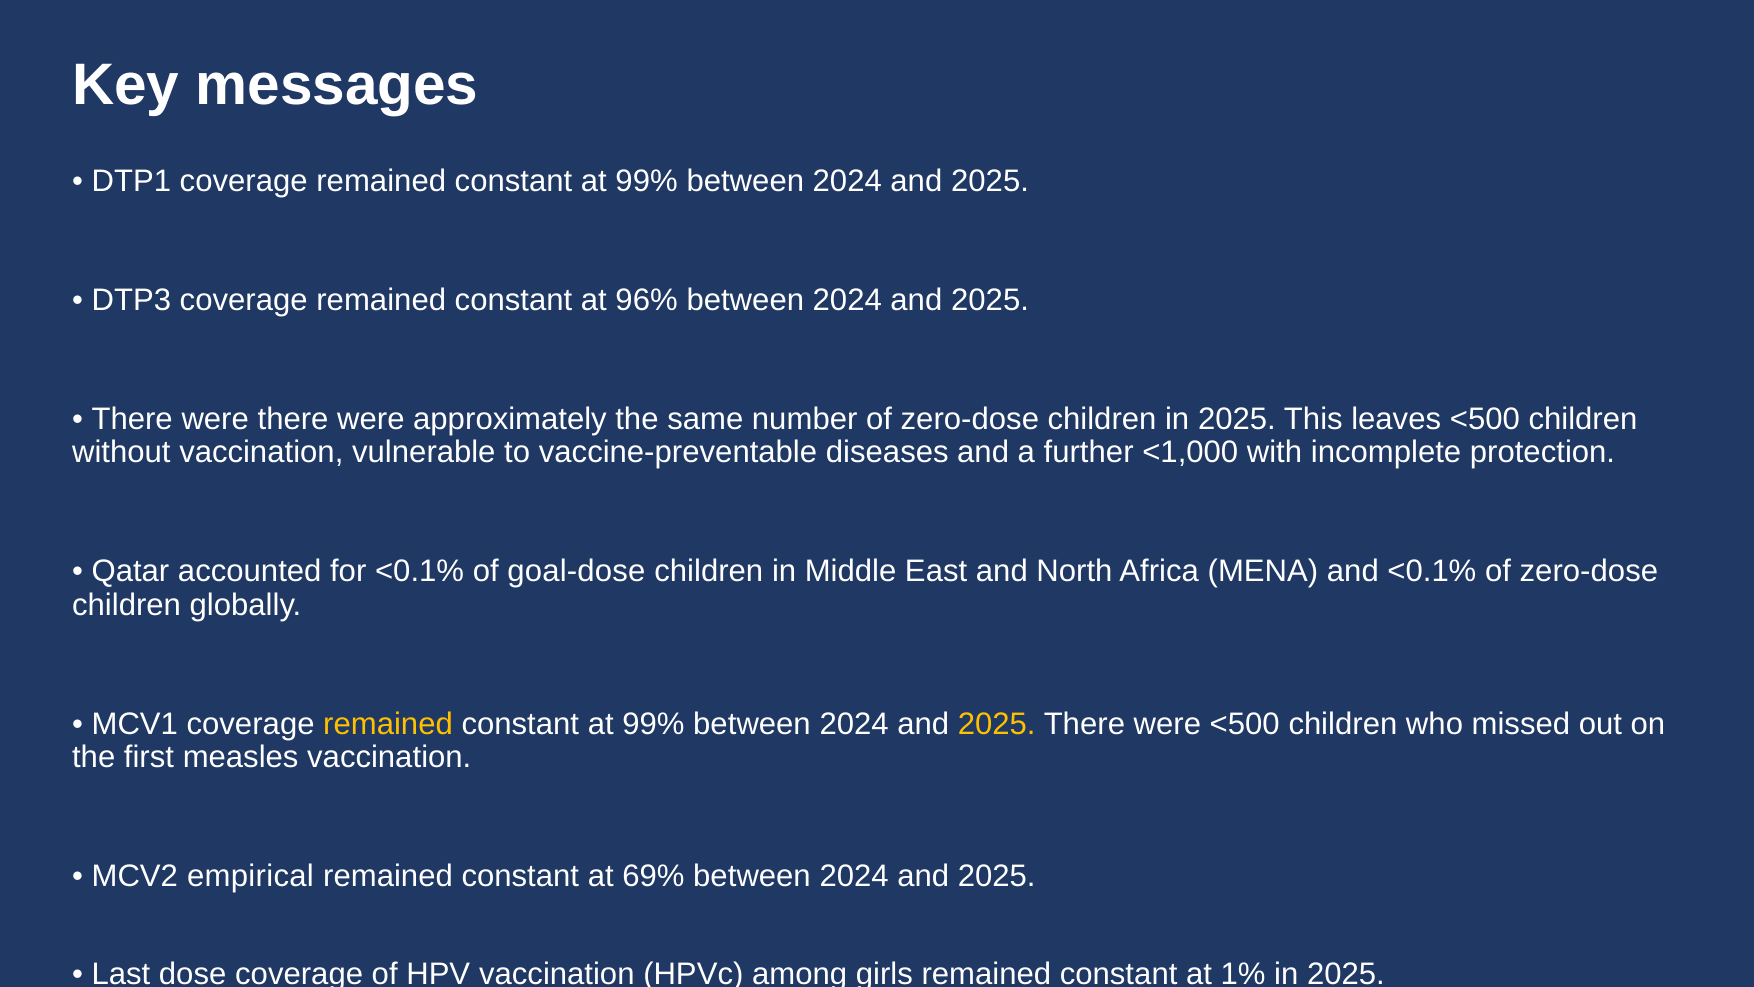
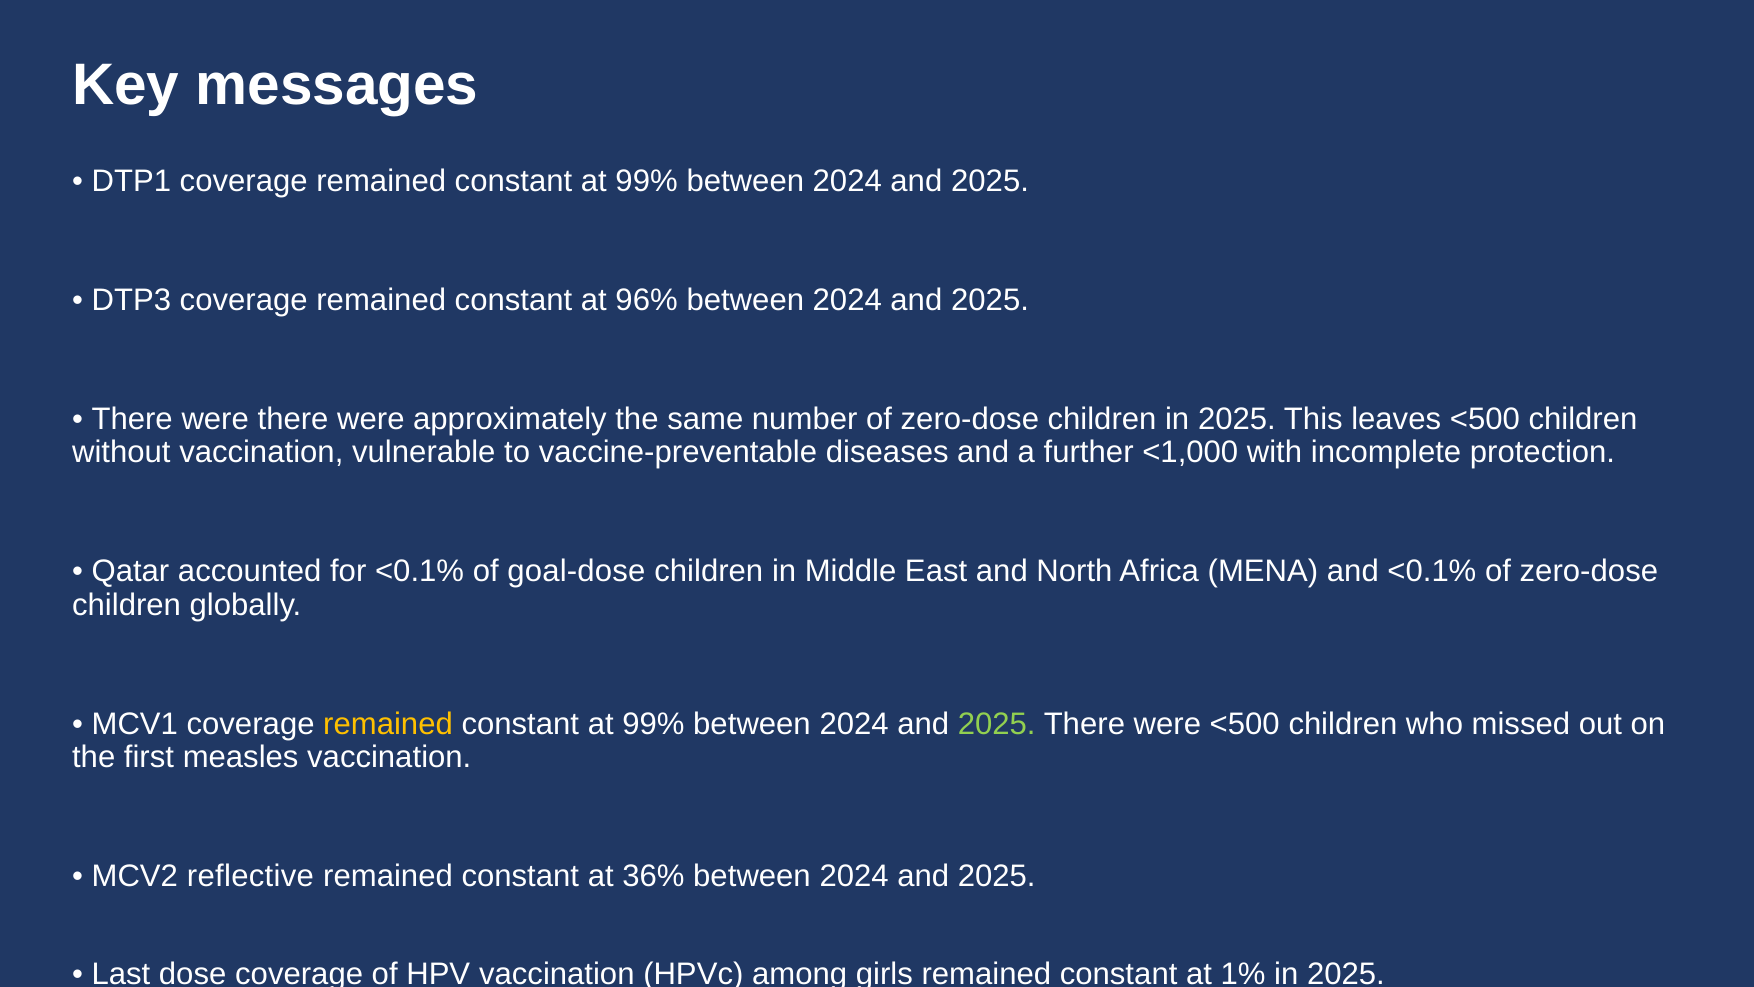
2025 at (997, 724) colour: yellow -> light green
empirical: empirical -> reflective
69%: 69% -> 36%
